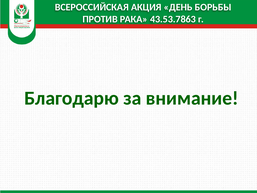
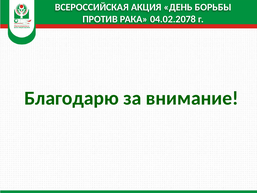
43.53.7863: 43.53.7863 -> 04.02.2078
